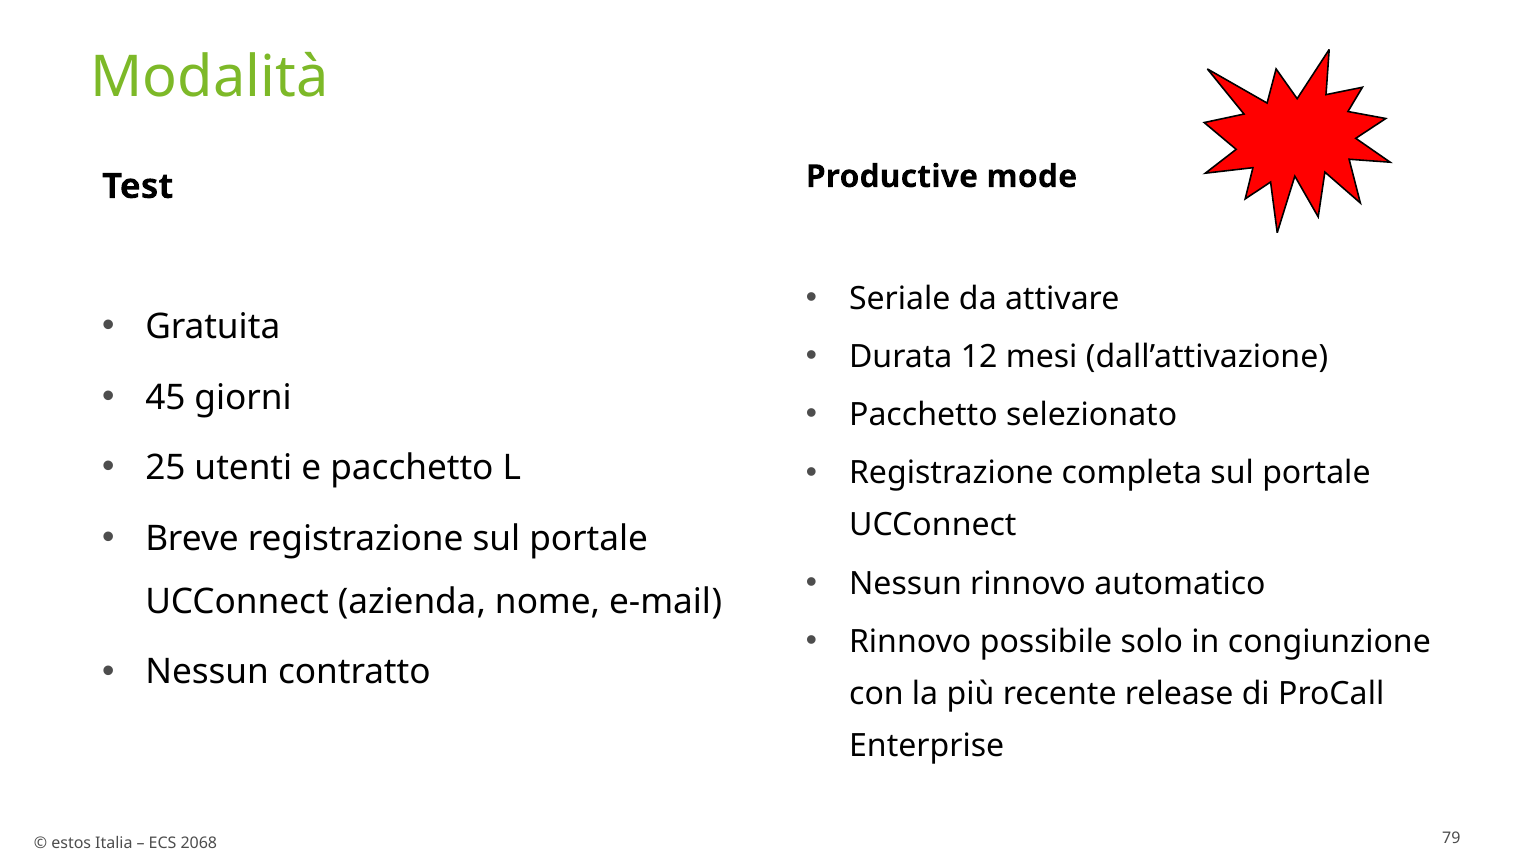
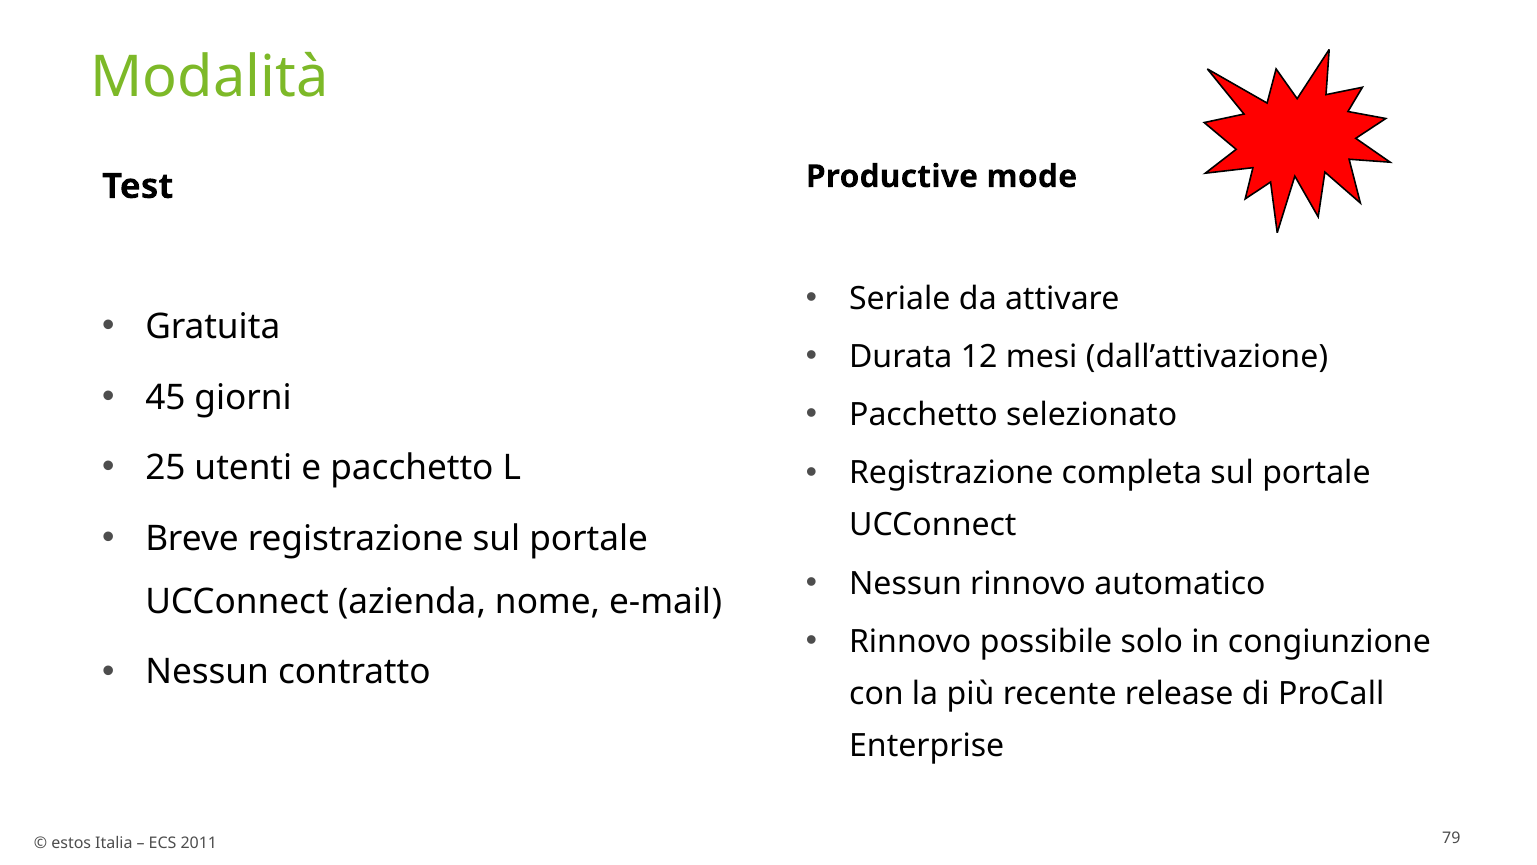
2068: 2068 -> 2011
